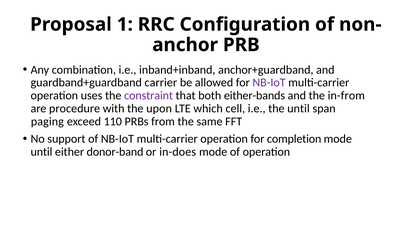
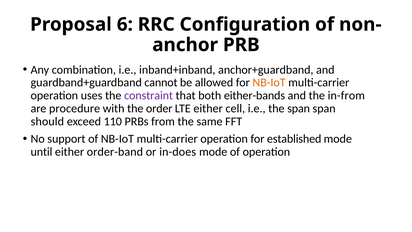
1: 1 -> 6
carrier: carrier -> cannot
NB-IoT at (269, 83) colour: purple -> orange
upon: upon -> order
LTE which: which -> either
the until: until -> span
paging: paging -> should
completion: completion -> established
donor-band: donor-band -> order-band
